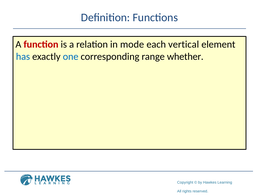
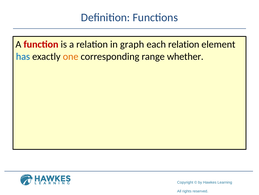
mode: mode -> graph
each vertical: vertical -> relation
one colour: blue -> orange
